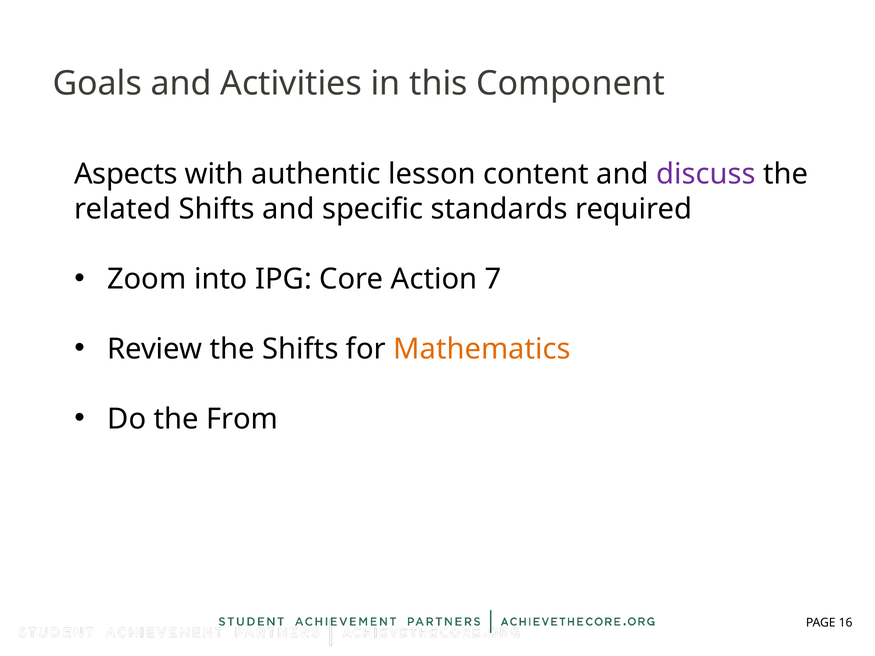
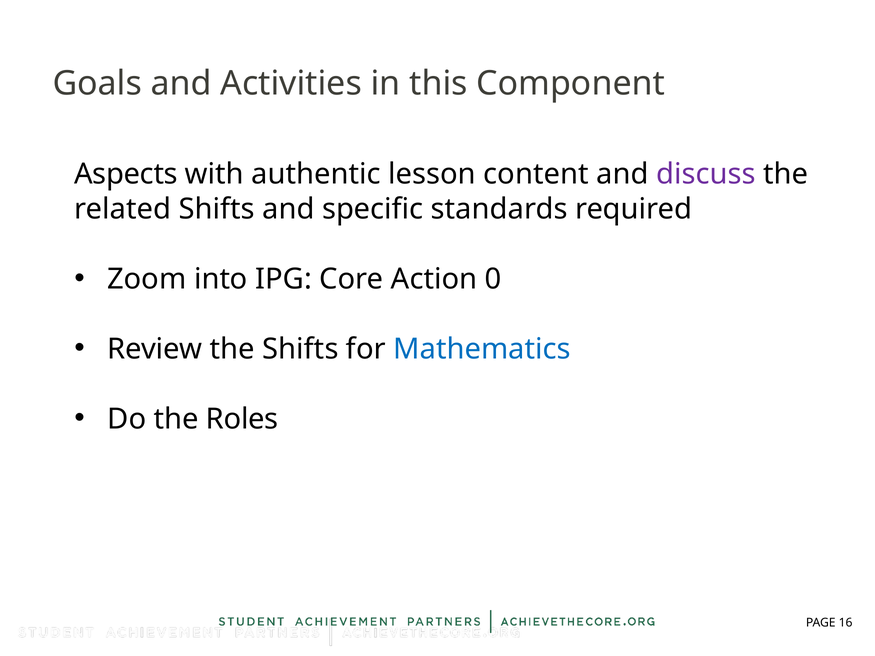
7: 7 -> 0
Mathematics colour: orange -> blue
From: From -> Roles
